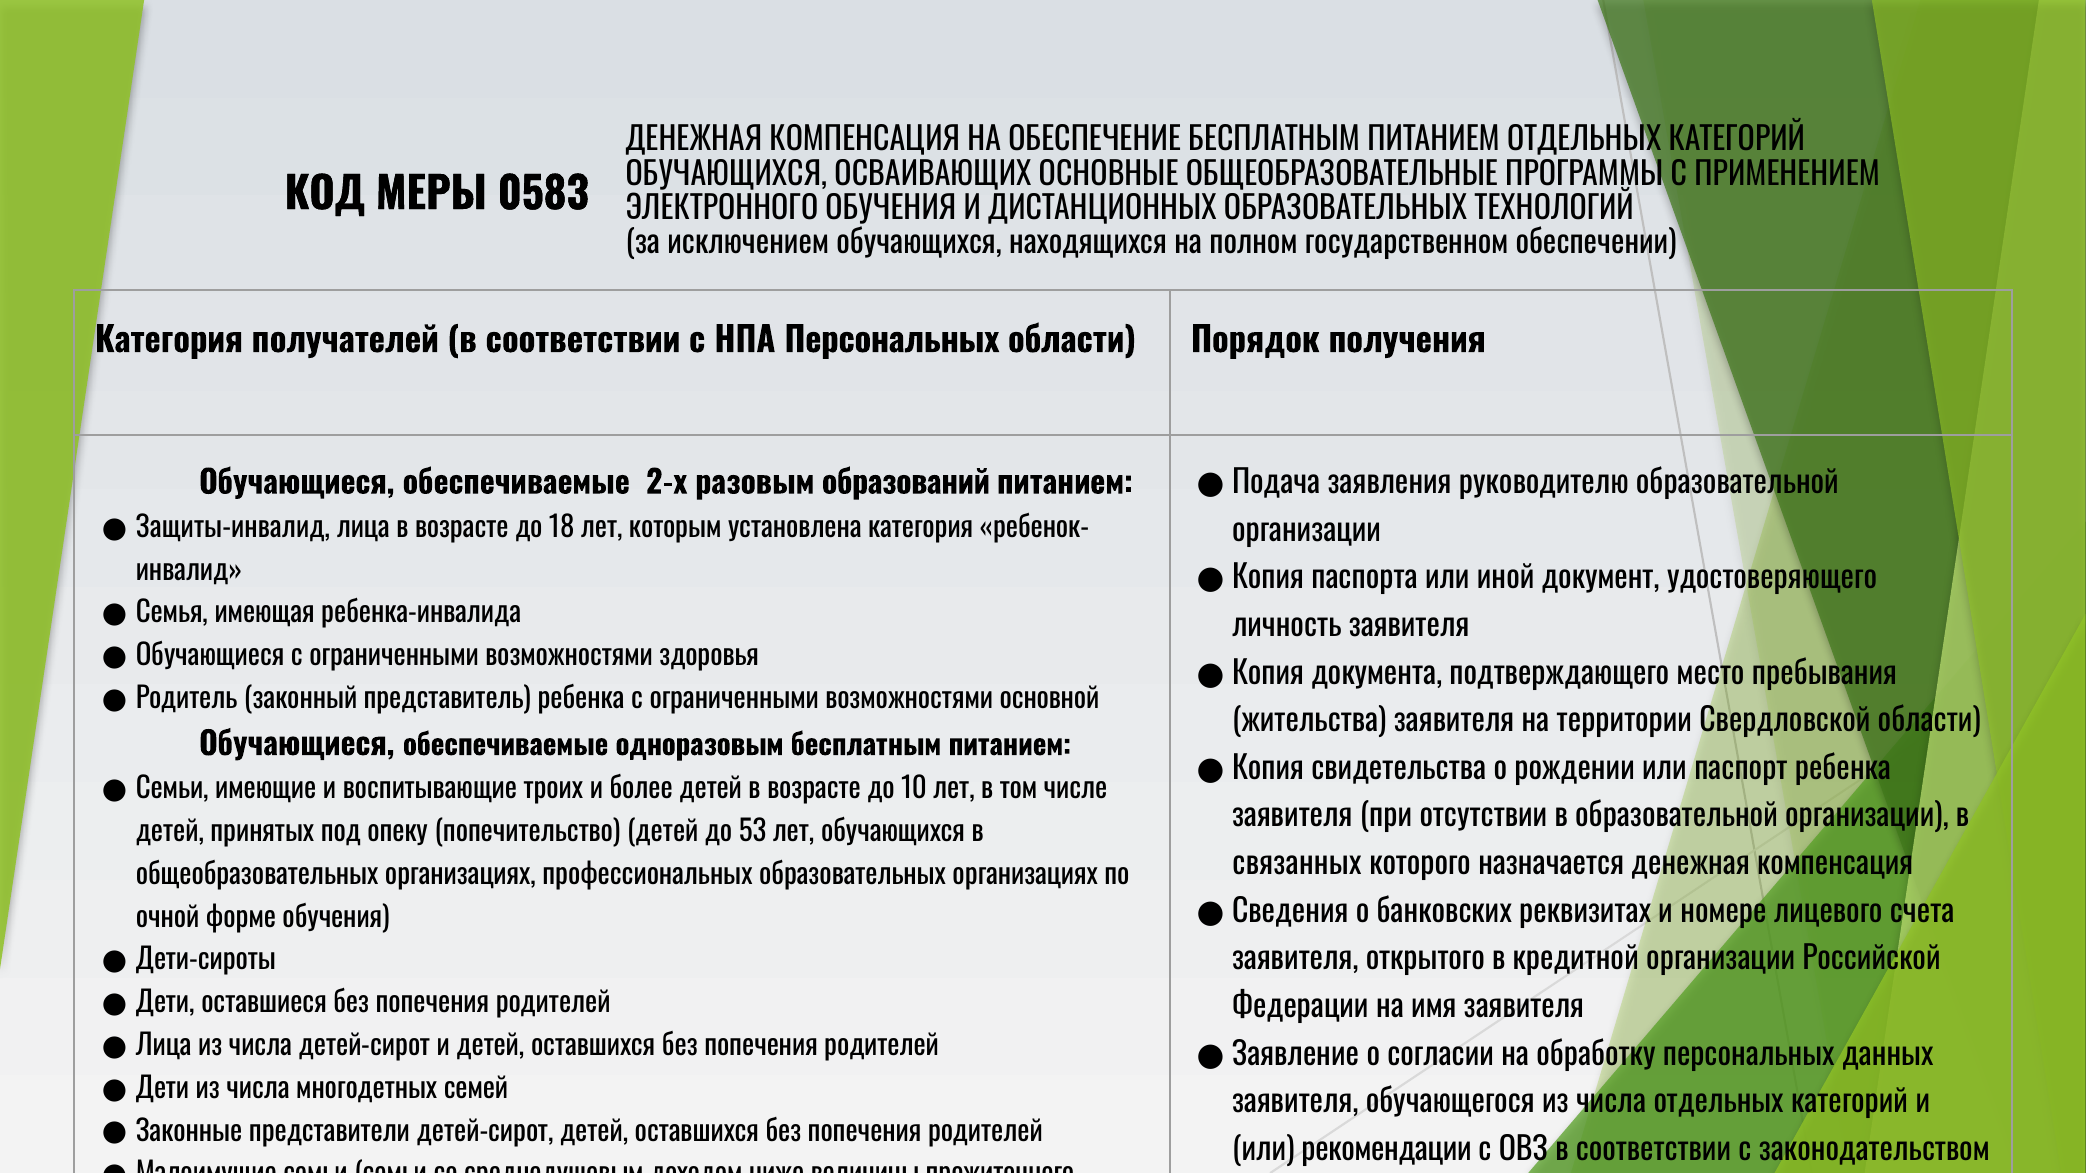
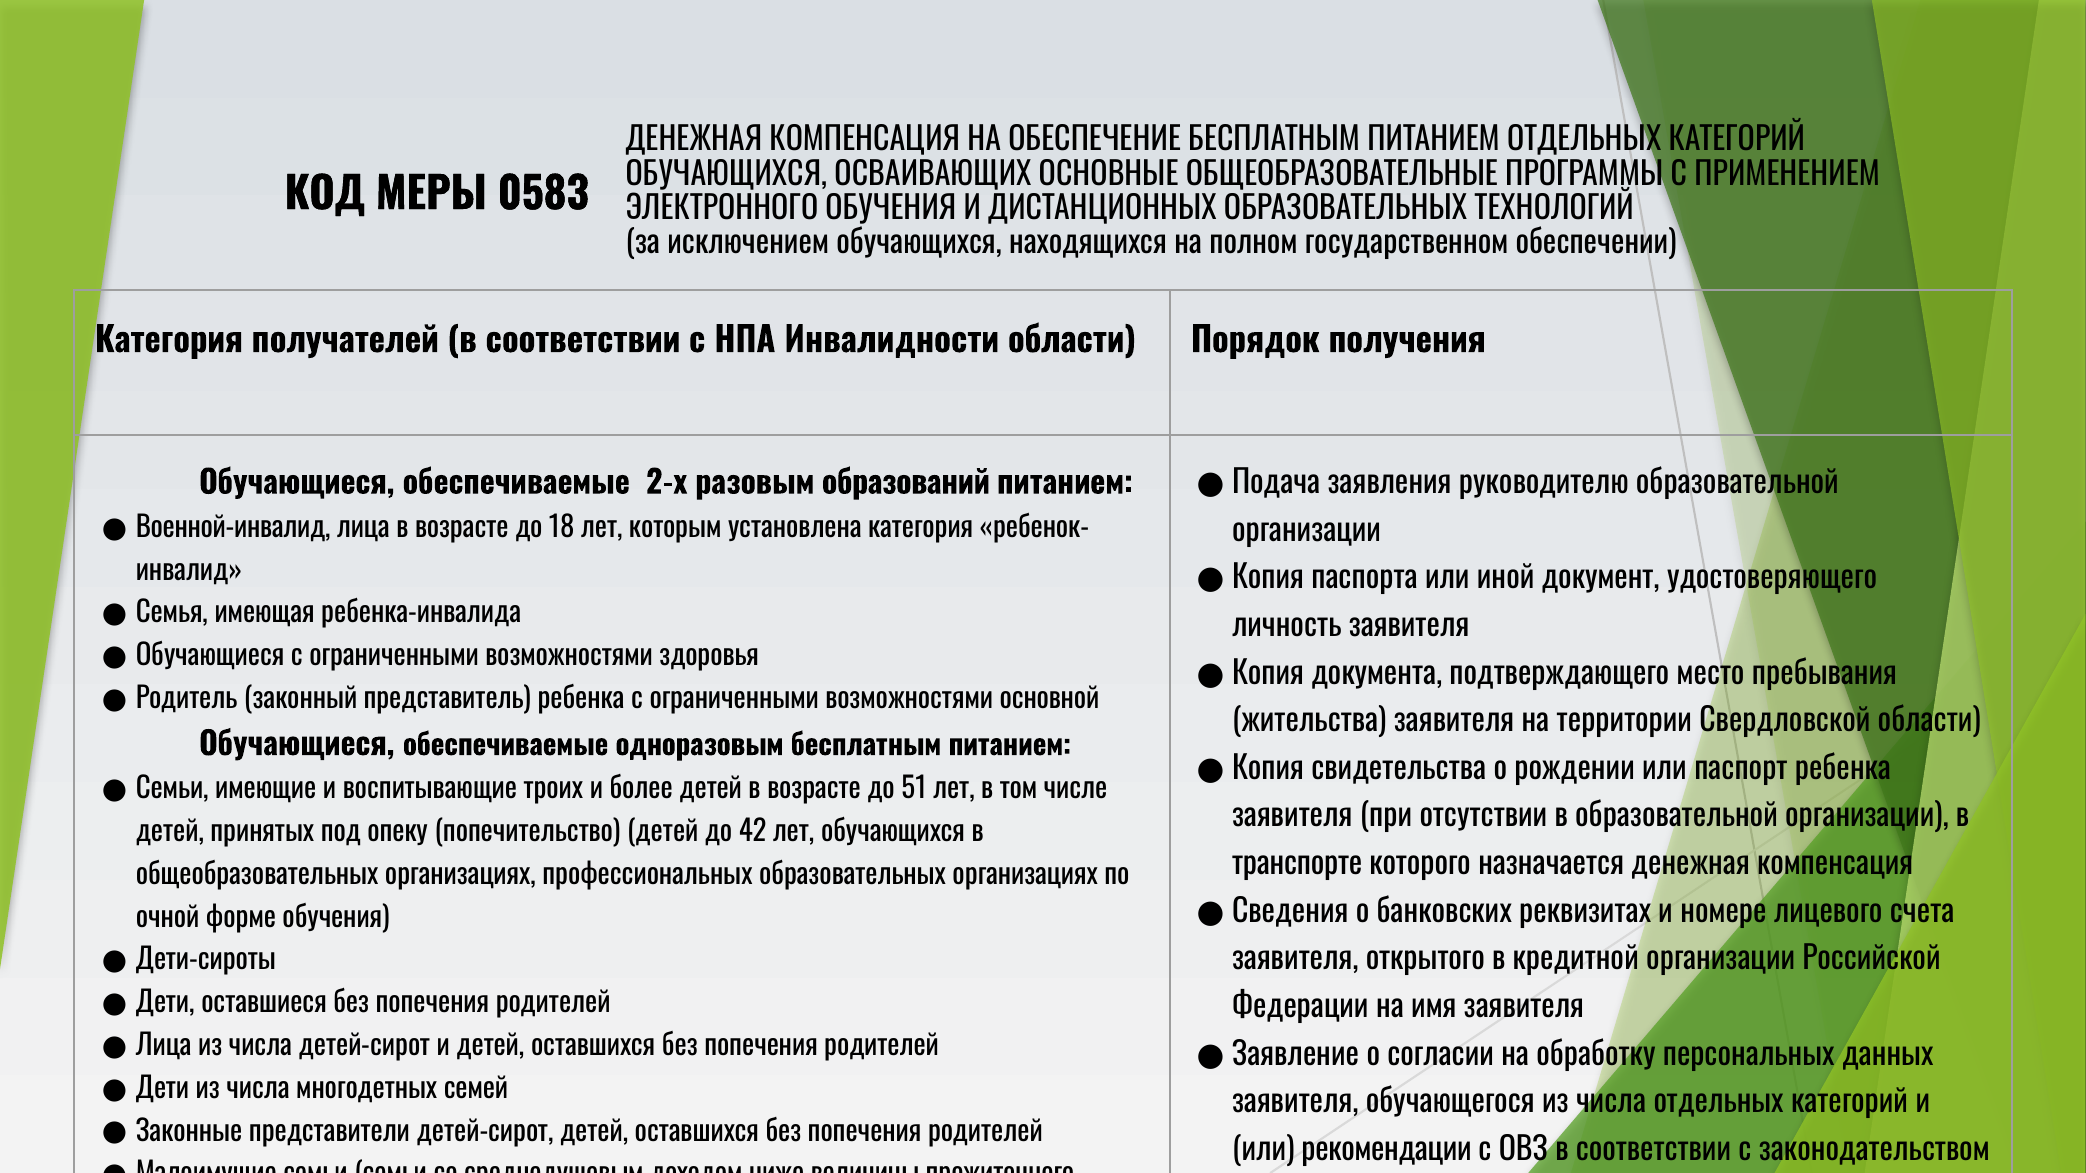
НПА Персональных: Персональных -> Инвалидности
Защиты-инвалид: Защиты-инвалид -> Военной-инвалид
10: 10 -> 51
53: 53 -> 42
связанных: связанных -> транспорте
